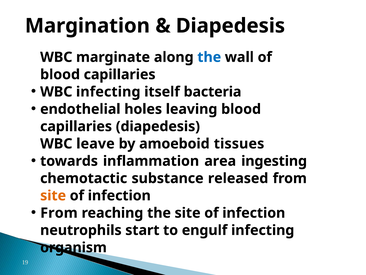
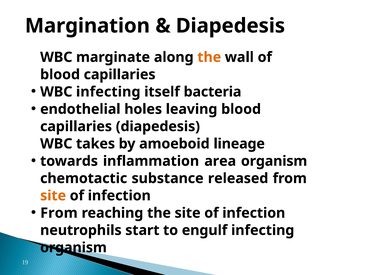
the at (209, 57) colour: blue -> orange
leave: leave -> takes
tissues: tissues -> lineage
area ingesting: ingesting -> organism
